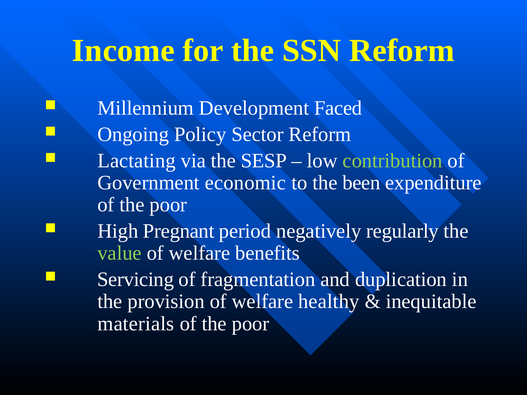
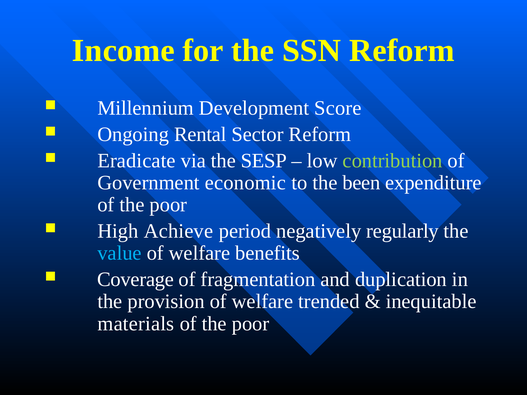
Faced: Faced -> Score
Policy: Policy -> Rental
Lactating: Lactating -> Eradicate
Pregnant: Pregnant -> Achieve
value colour: light green -> light blue
Servicing: Servicing -> Coverage
healthy: healthy -> trended
